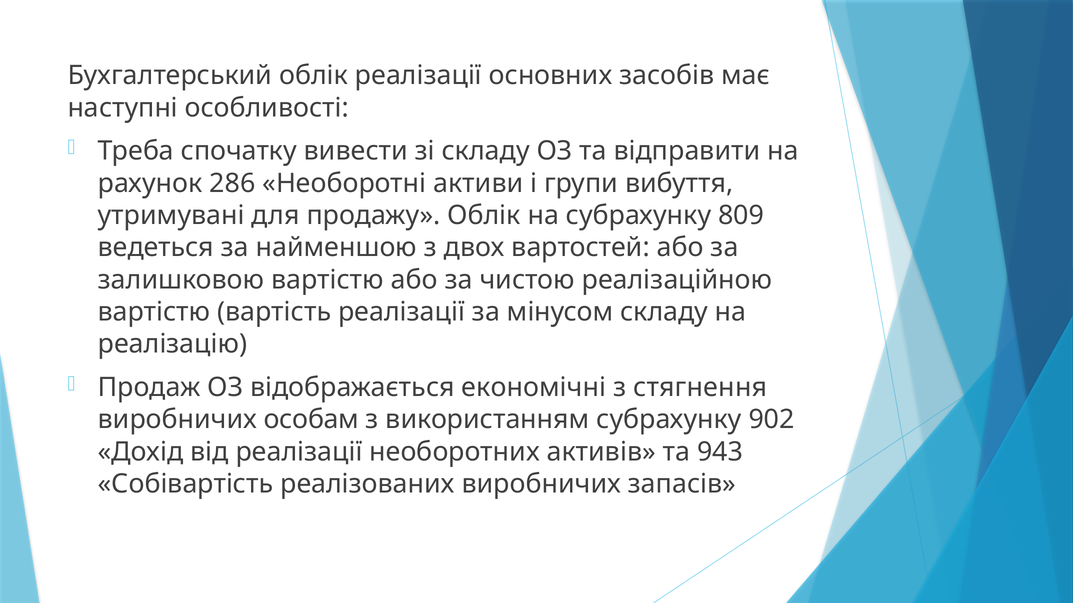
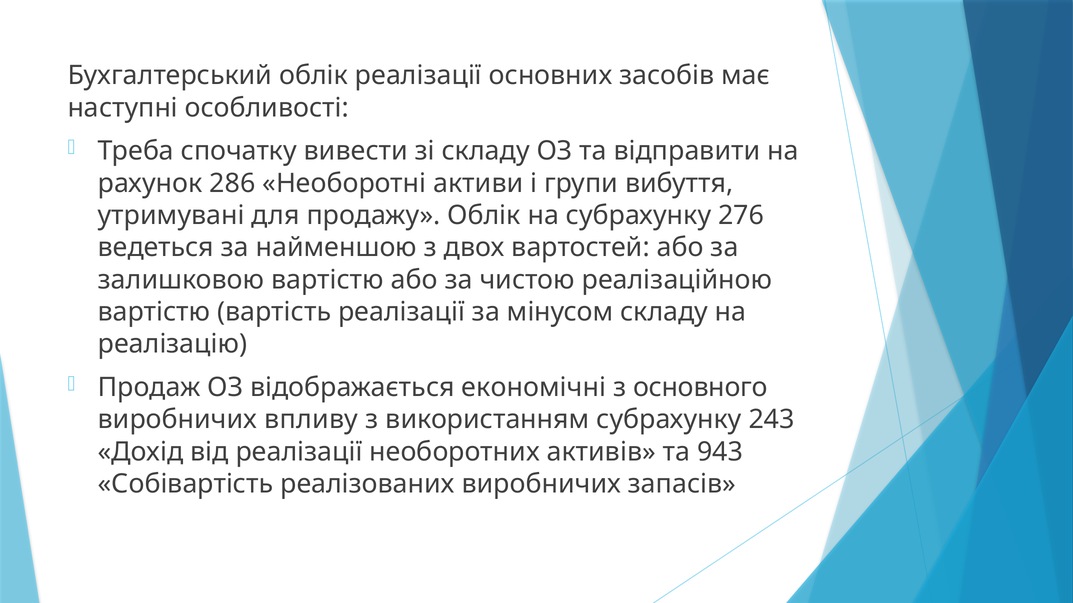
809: 809 -> 276
стягнення: стягнення -> основного
особам: особам -> впливу
902: 902 -> 243
